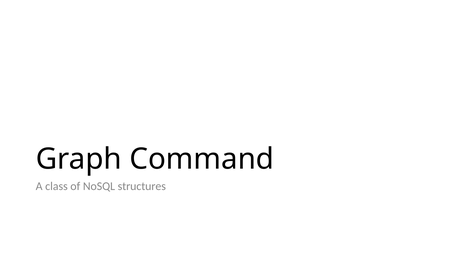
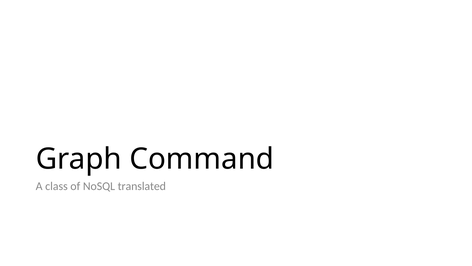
structures: structures -> translated
